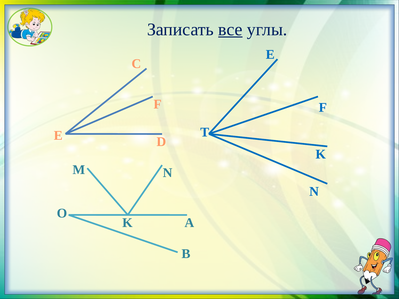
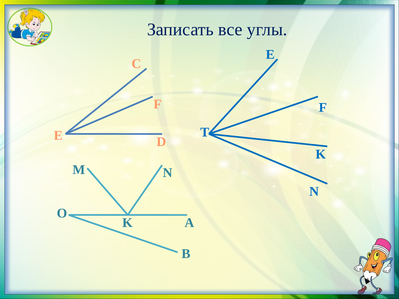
все underline: present -> none
